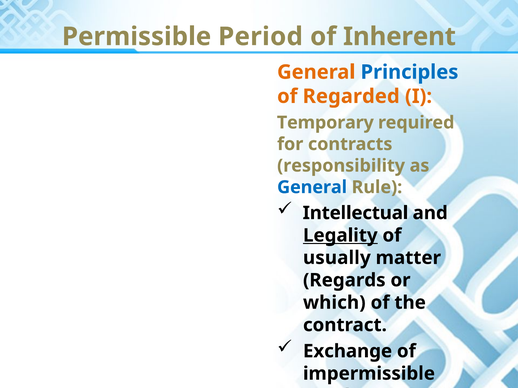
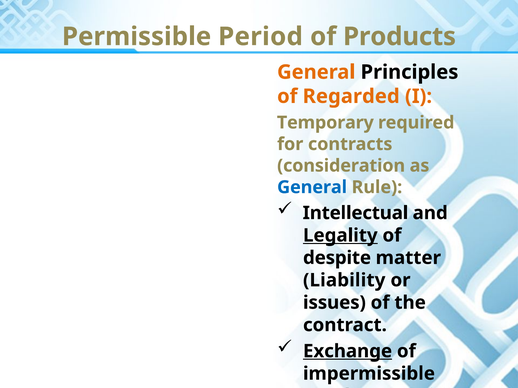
Inherent: Inherent -> Products
Principles colour: blue -> black
responsibility: responsibility -> consideration
usually: usually -> despite
Regards: Regards -> Liability
which: which -> issues
Exchange underline: none -> present
